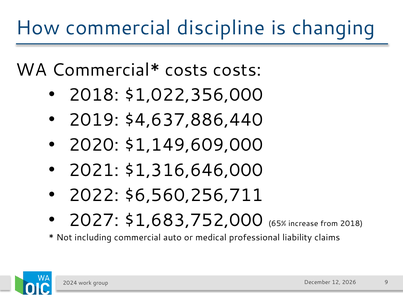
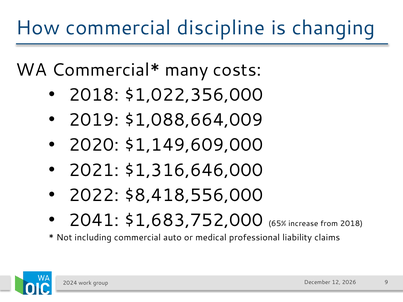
costs at (187, 70): costs -> many
$4,637,886,440: $4,637,886,440 -> $1,088,664,009
$6,560,256,711: $6,560,256,711 -> $8,418,556,000
2027: 2027 -> 2041
